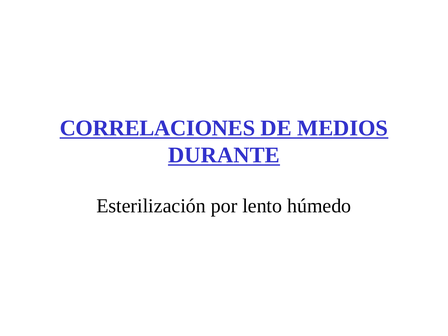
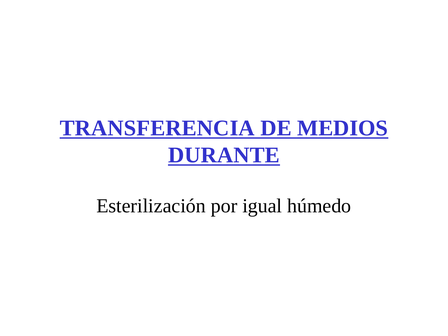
CORRELACIONES: CORRELACIONES -> TRANSFERENCIA
lento: lento -> igual
